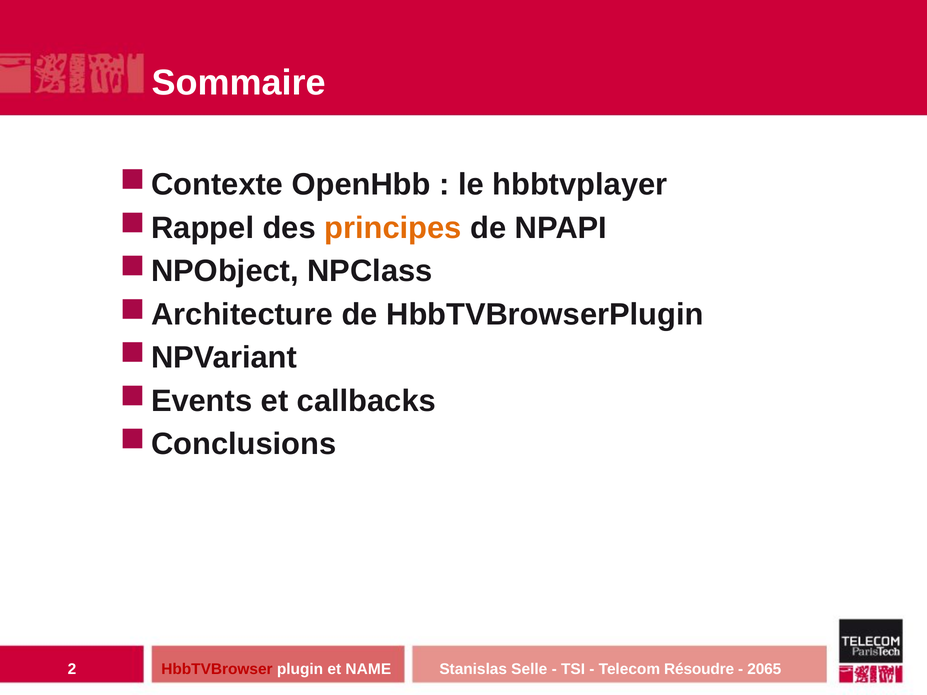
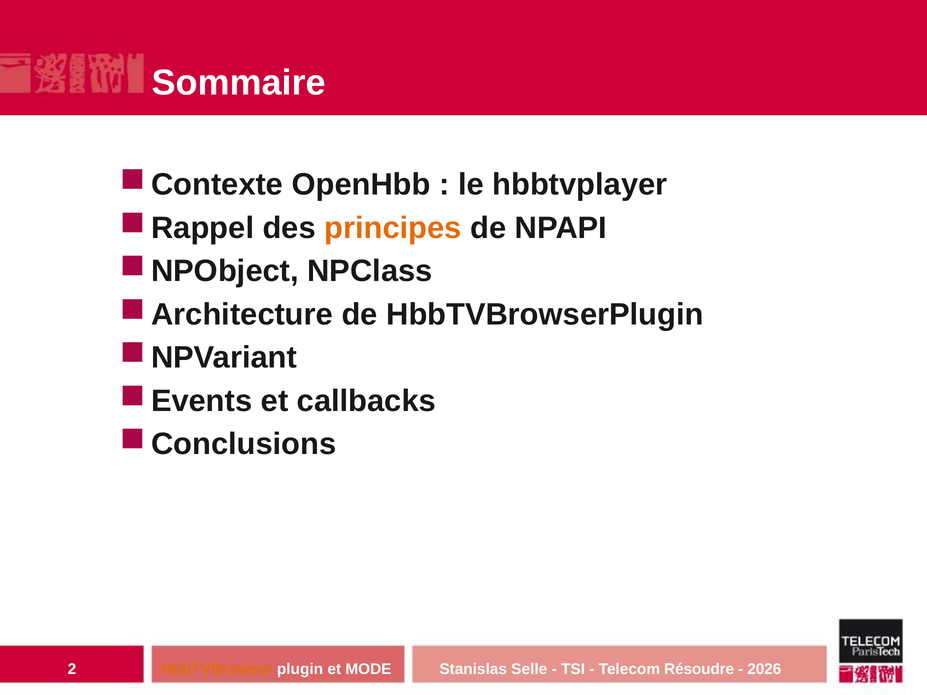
HbbTVBrowser colour: red -> orange
NAME: NAME -> MODE
2065: 2065 -> 2026
